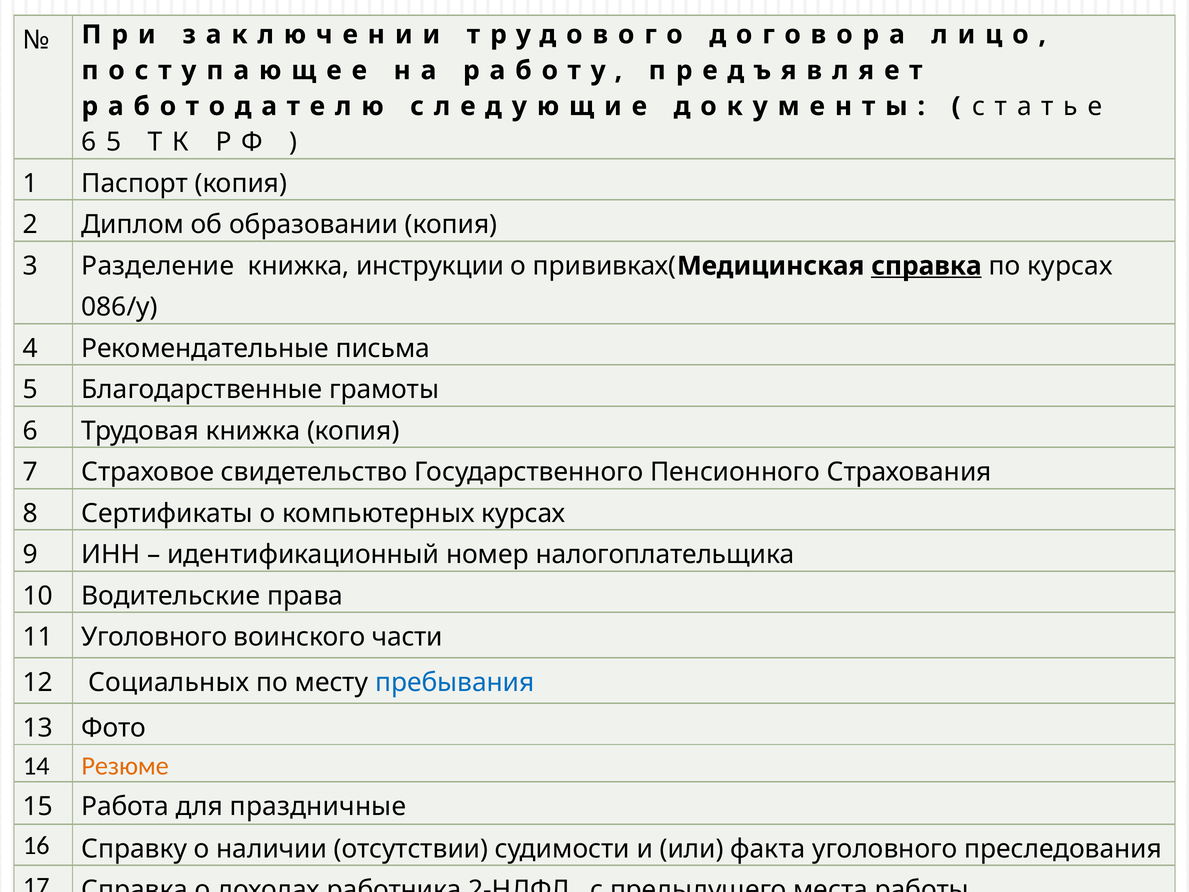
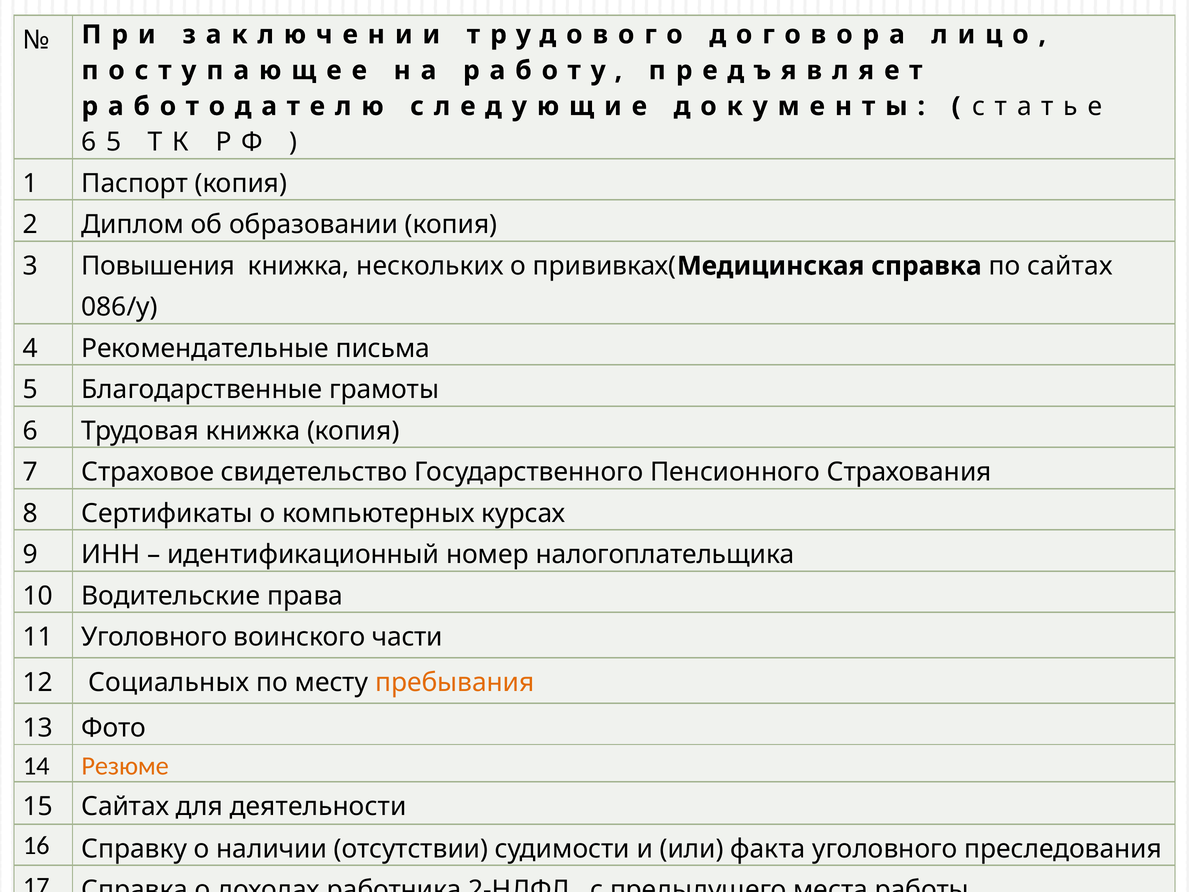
Разделение: Разделение -> Повышения
инструкции: инструкции -> нескольких
справка at (926, 266) underline: present -> none
по курсах: курсах -> сайтах
пребывания colour: blue -> orange
15 Работа: Работа -> Сайтах
праздничные: праздничные -> деятельности
